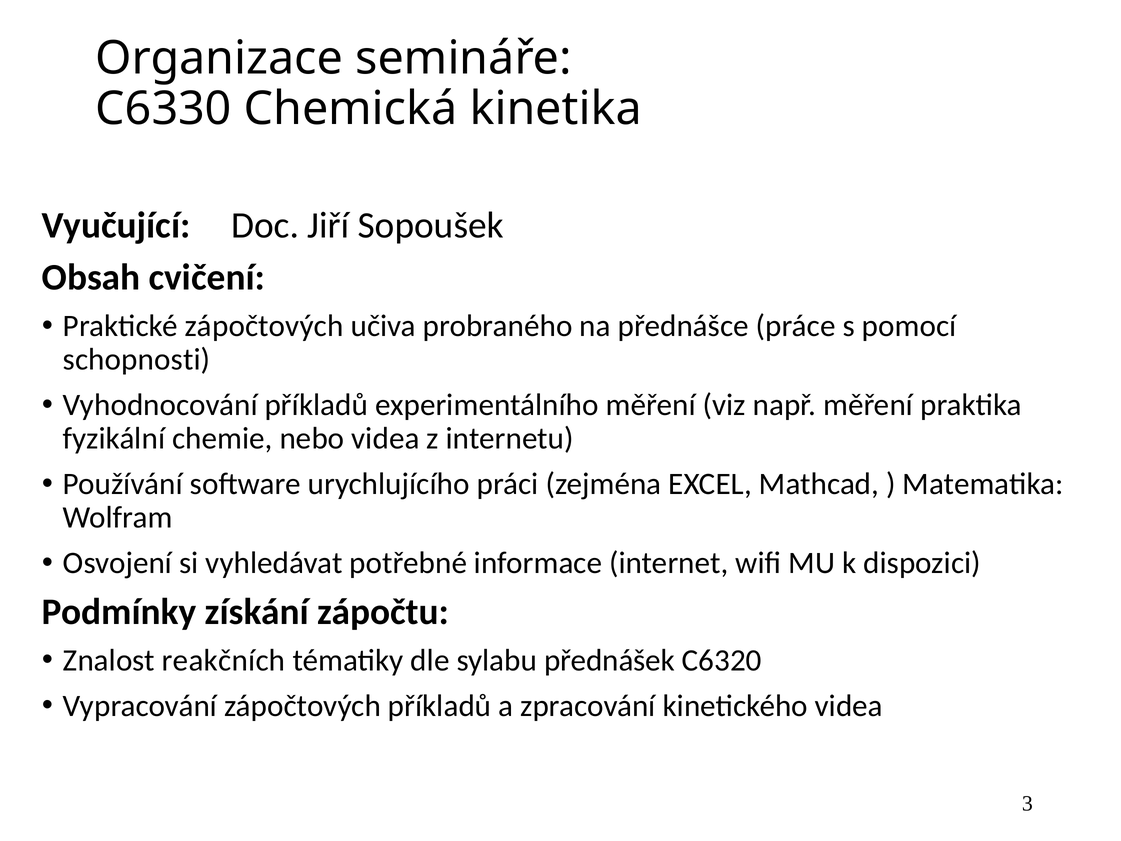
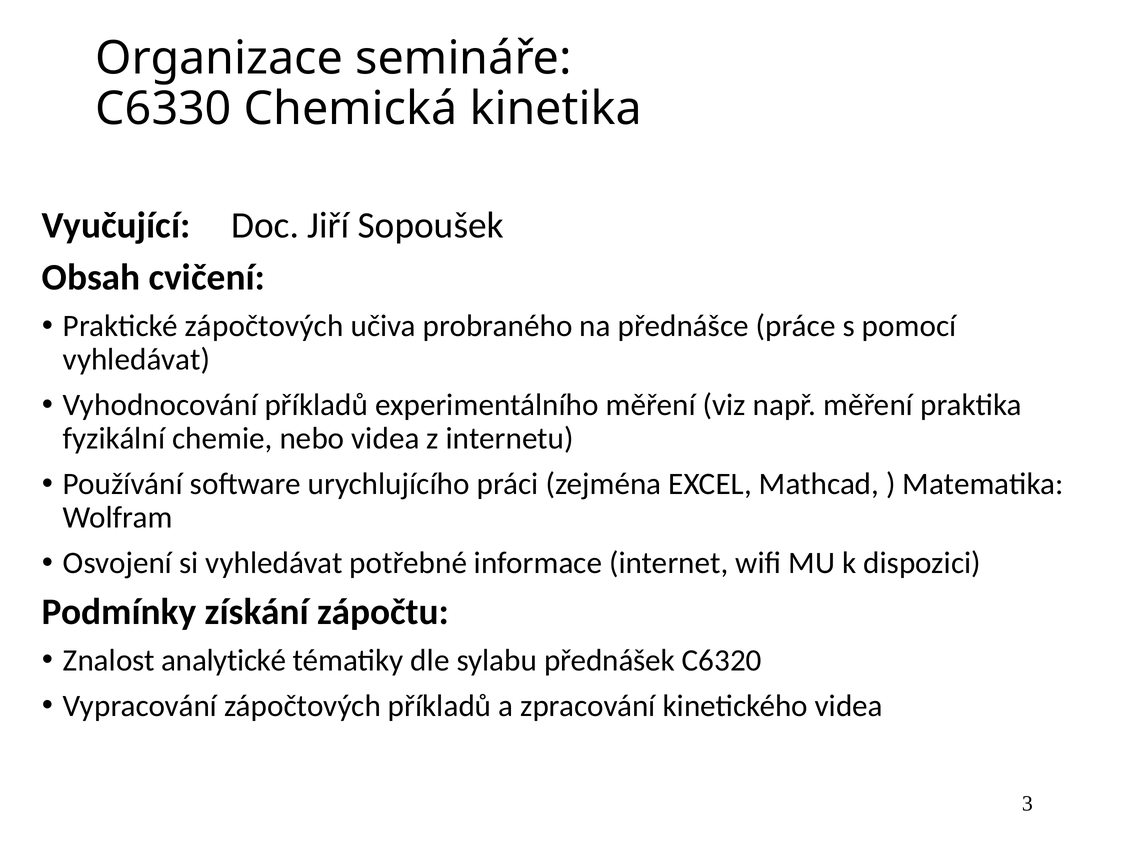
schopnosti at (137, 360): schopnosti -> vyhledávat
reakčních: reakčních -> analytické
